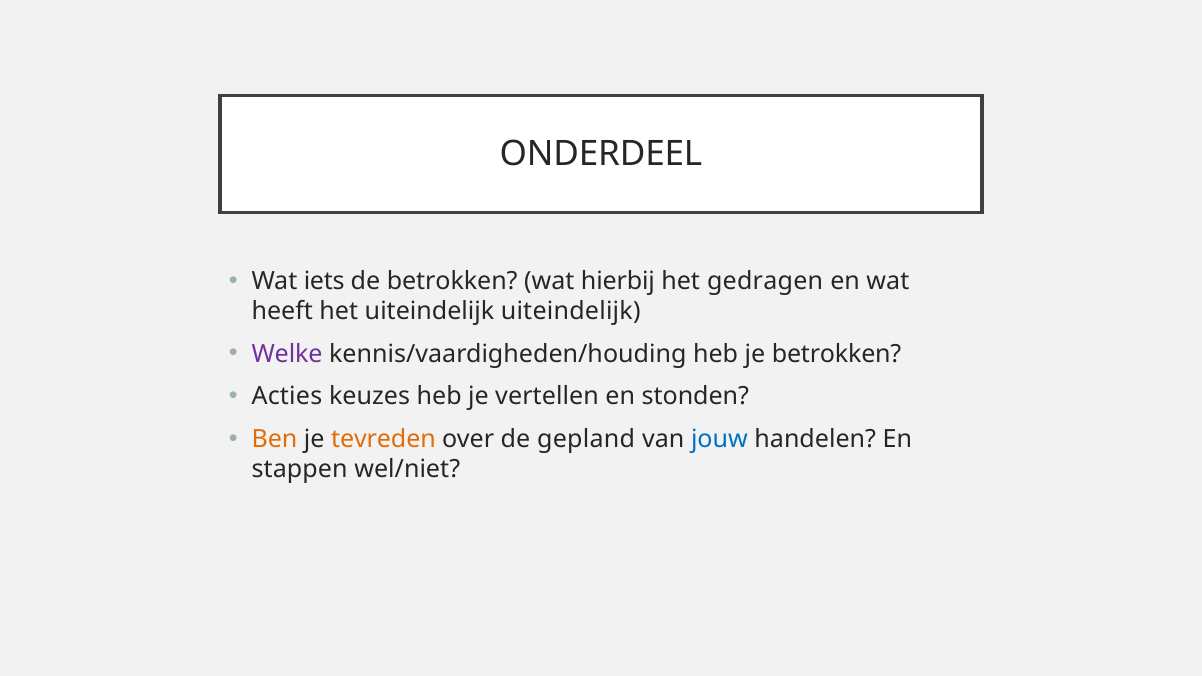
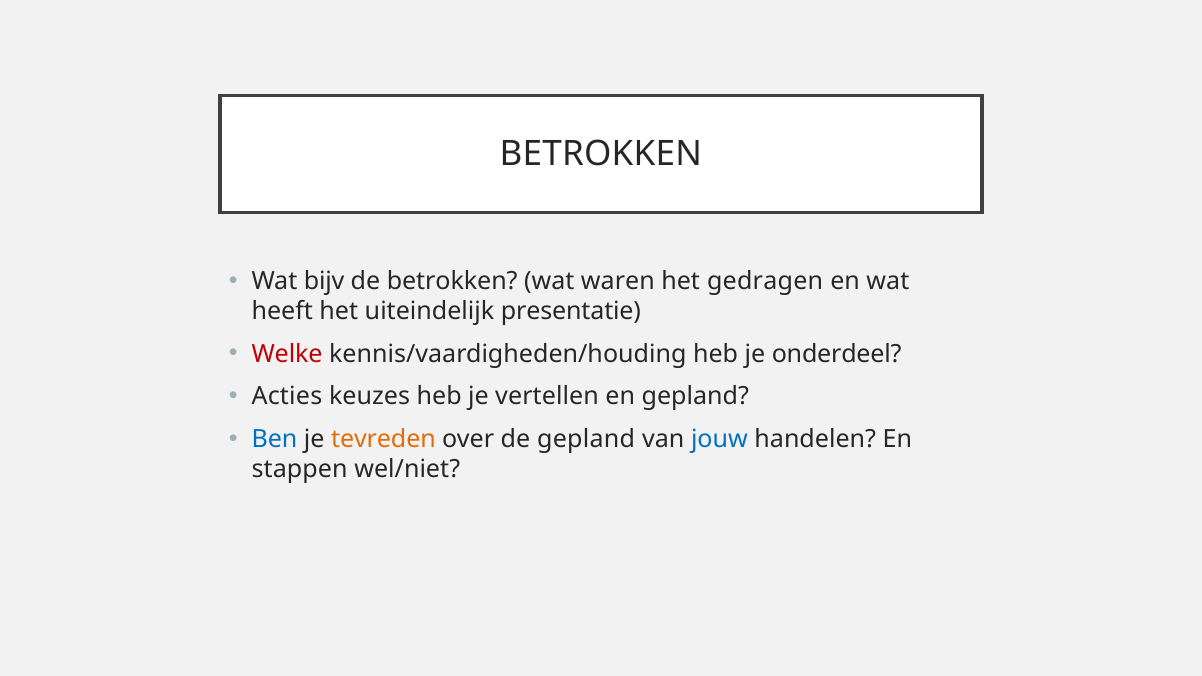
ONDERDEEL at (601, 154): ONDERDEEL -> BETROKKEN
iets: iets -> bijv
hierbij: hierbij -> waren
uiteindelijk uiteindelijk: uiteindelijk -> presentatie
Welke colour: purple -> red
je betrokken: betrokken -> onderdeel
en stonden: stonden -> gepland
Ben colour: orange -> blue
